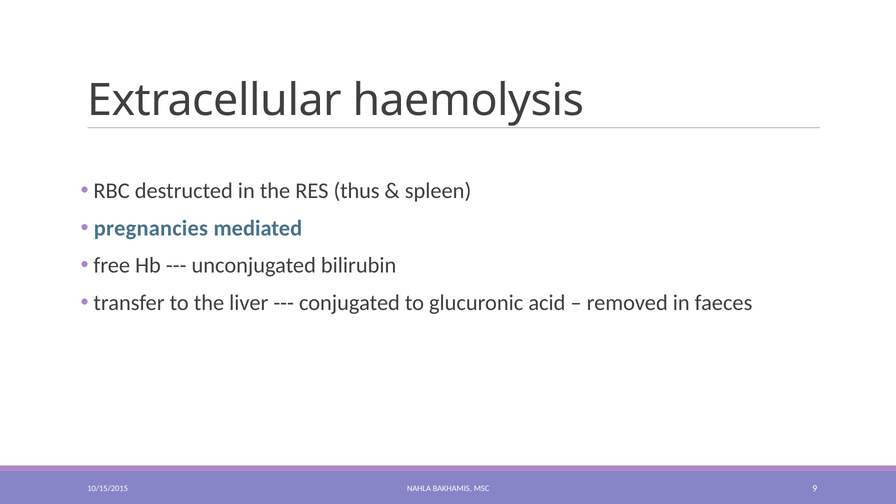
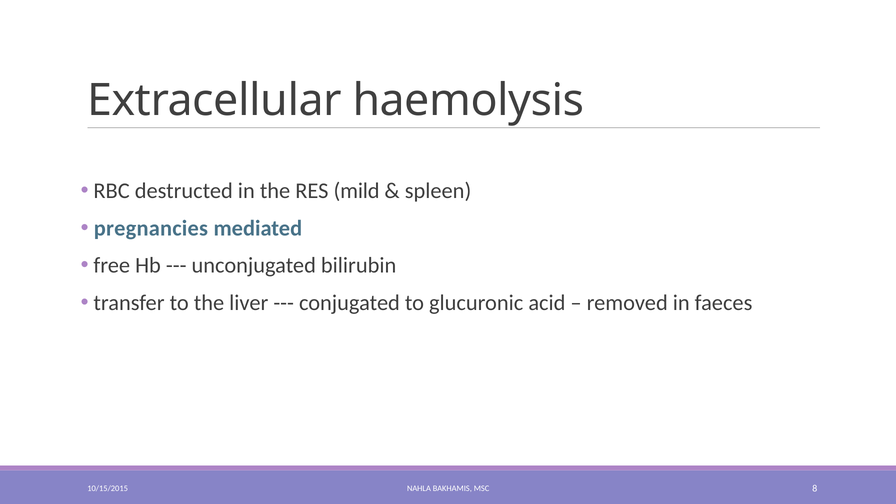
thus: thus -> mild
9: 9 -> 8
